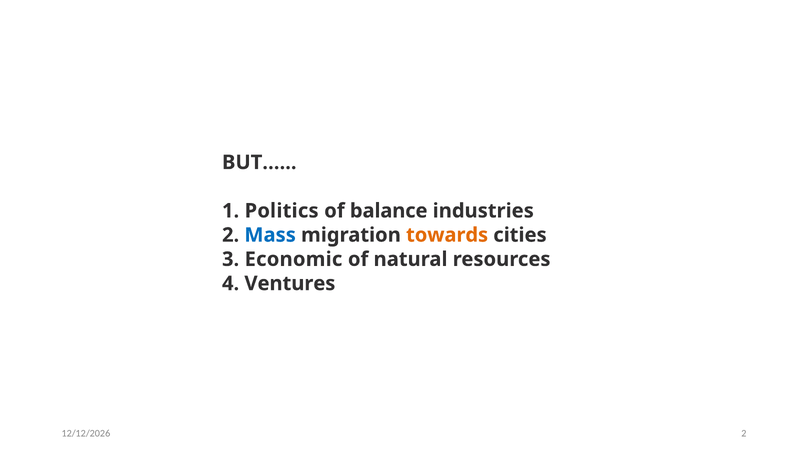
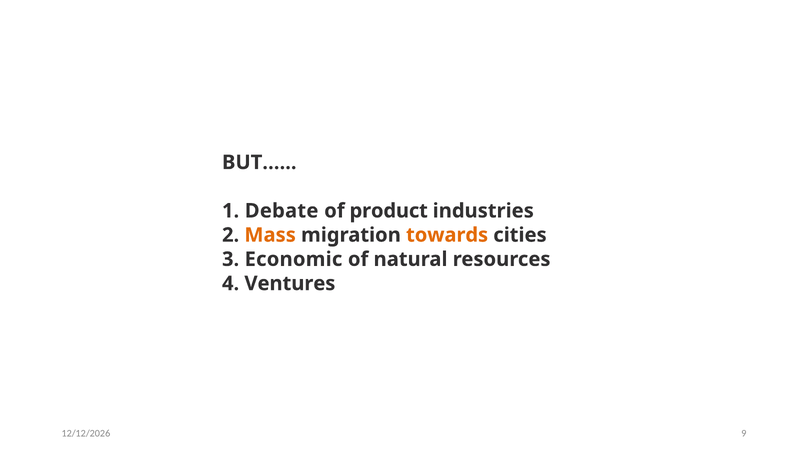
Politics: Politics -> Debate
balance: balance -> product
Mass colour: blue -> orange
2 at (744, 434): 2 -> 9
